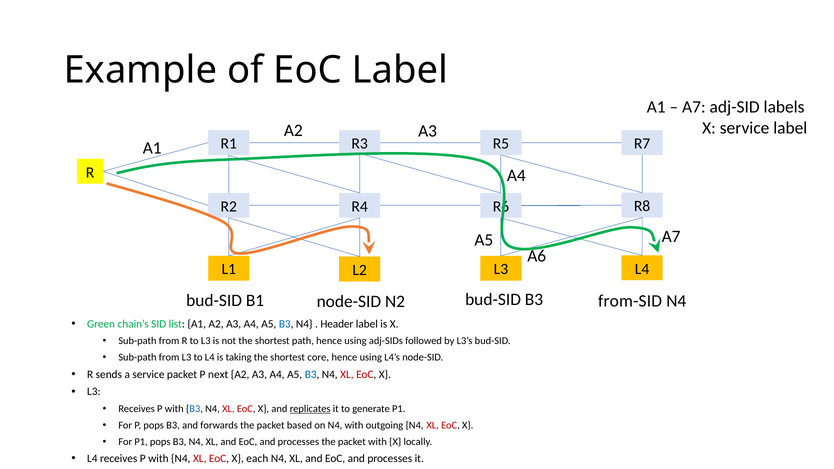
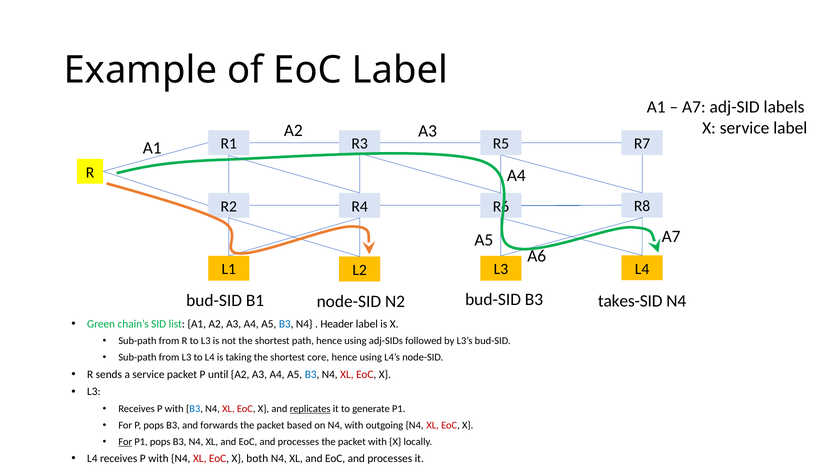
from-SID: from-SID -> takes-SID
next: next -> until
For at (125, 442) underline: none -> present
each: each -> both
